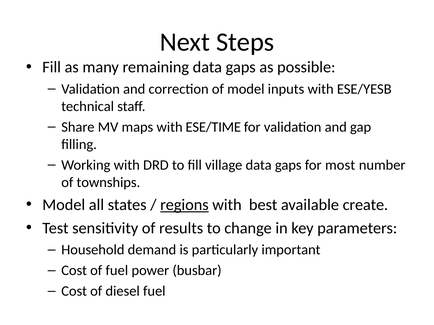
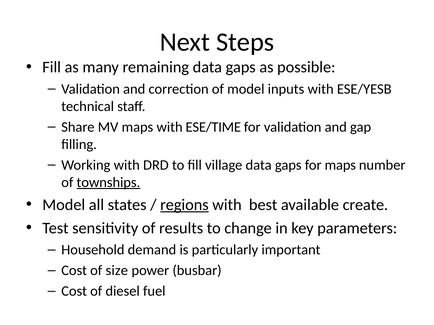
for most: most -> maps
townships underline: none -> present
of fuel: fuel -> size
